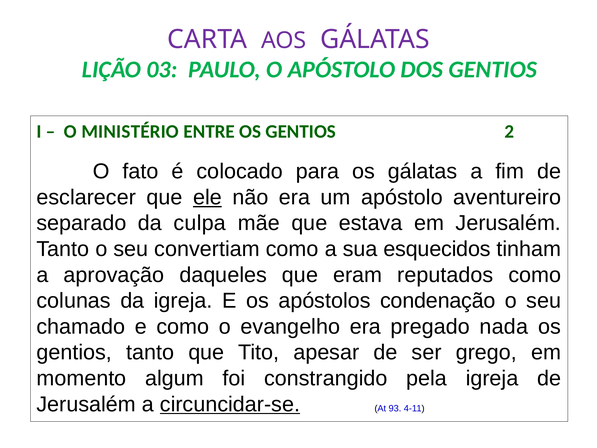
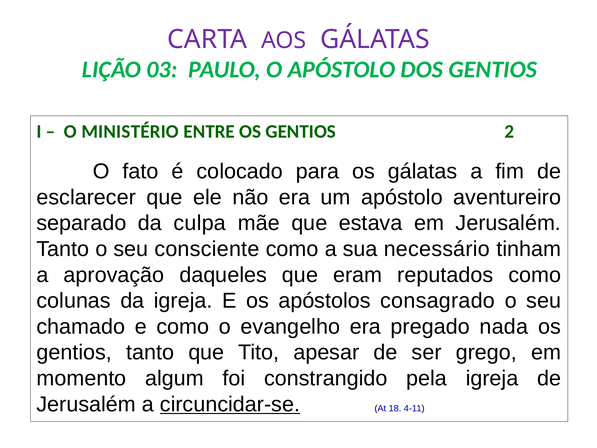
ele underline: present -> none
convertiam: convertiam -> consciente
esquecidos: esquecidos -> necessário
condenação: condenação -> consagrado
93: 93 -> 18
